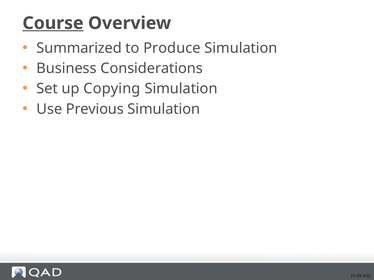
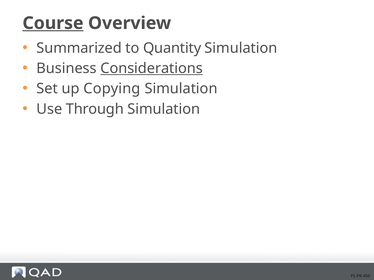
Produce: Produce -> Quantity
Considerations underline: none -> present
Previous: Previous -> Through
